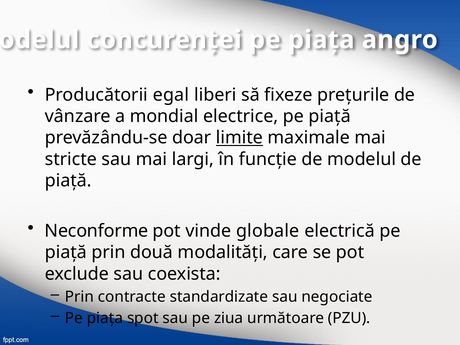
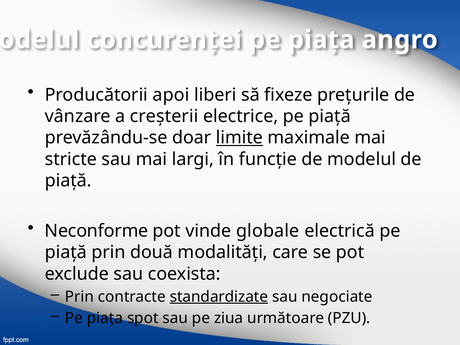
egal: egal -> apoi
mondial: mondial -> creşterii
standardizate underline: none -> present
